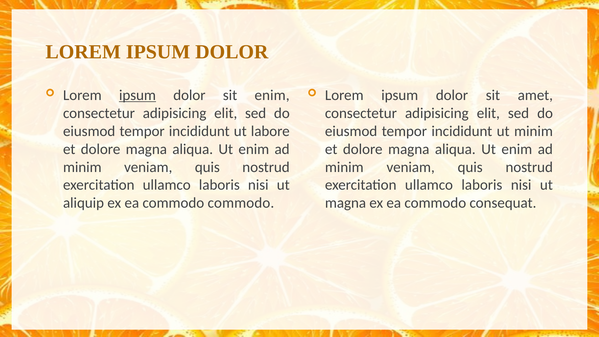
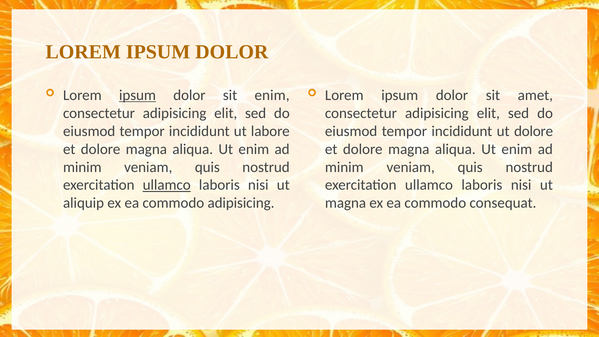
ut minim: minim -> dolore
ullamco at (167, 185) underline: none -> present
commodo commodo: commodo -> adipisicing
